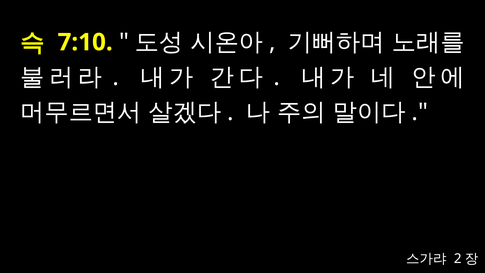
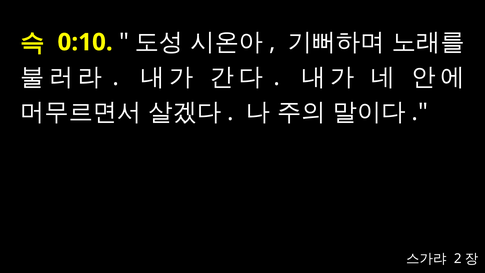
7:10: 7:10 -> 0:10
